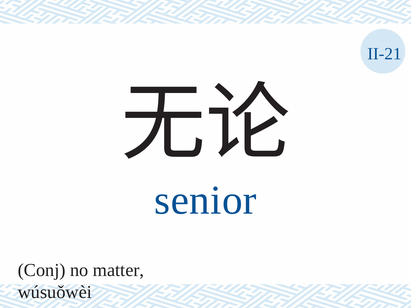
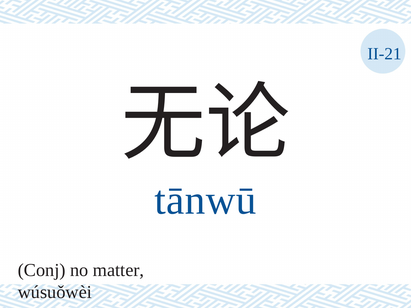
senior: senior -> tānwū
